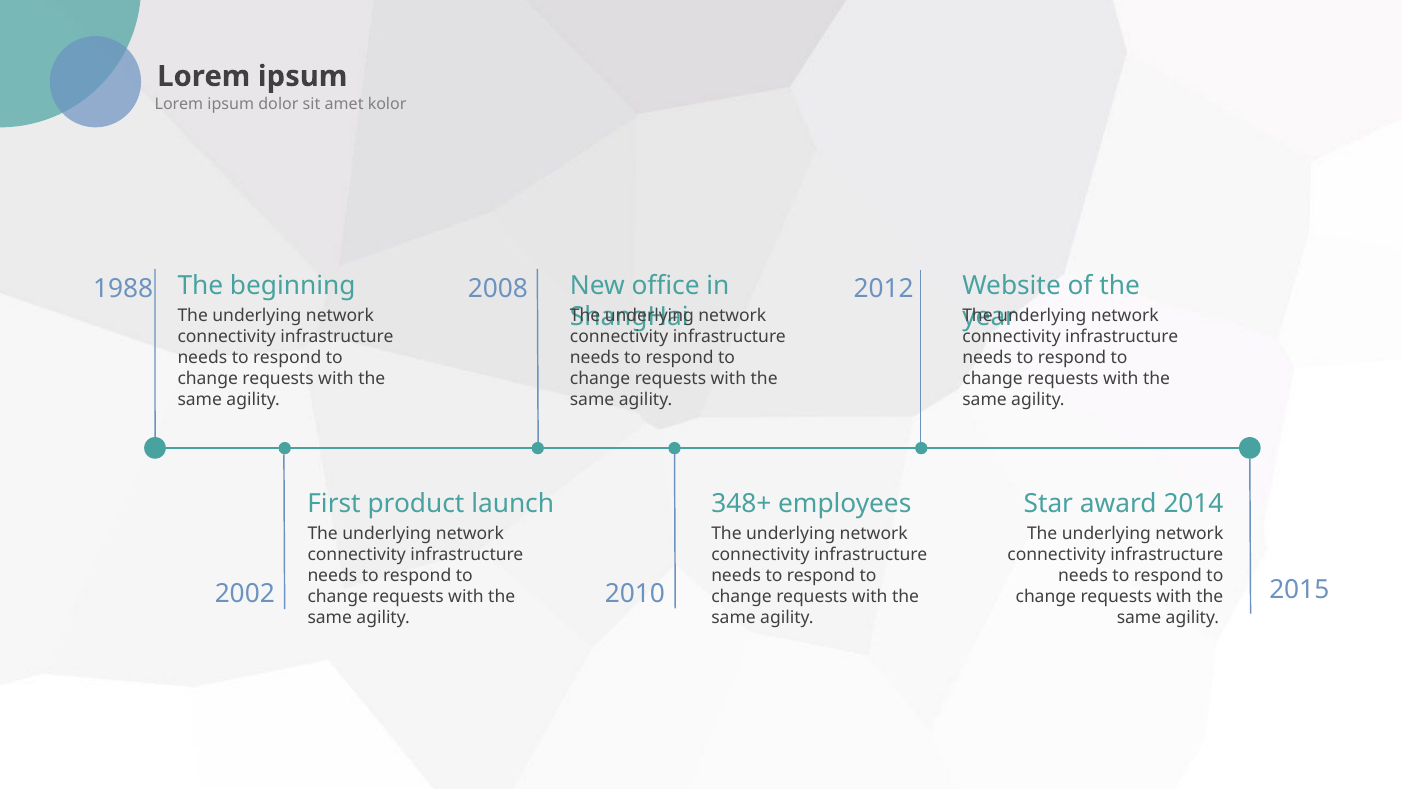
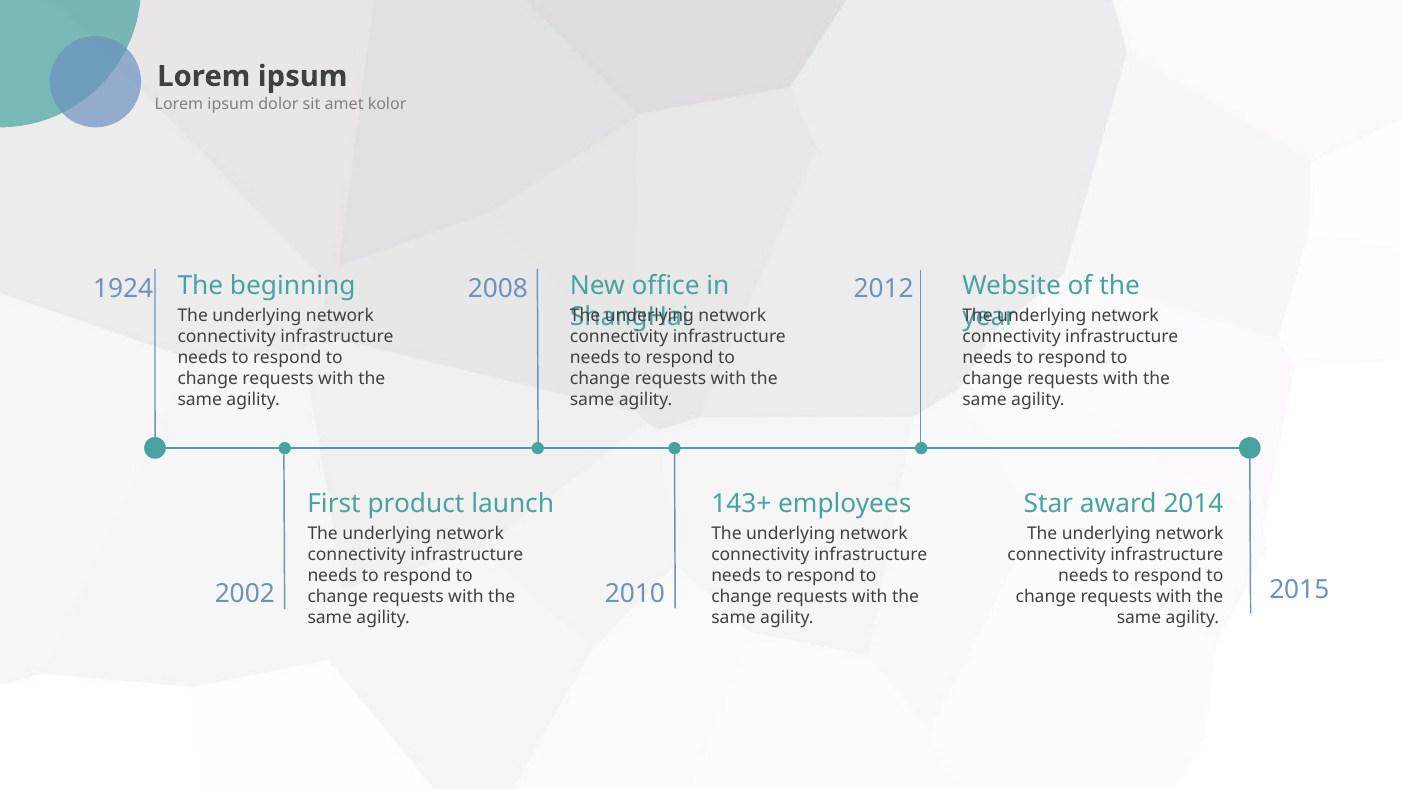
1988: 1988 -> 1924
348+: 348+ -> 143+
